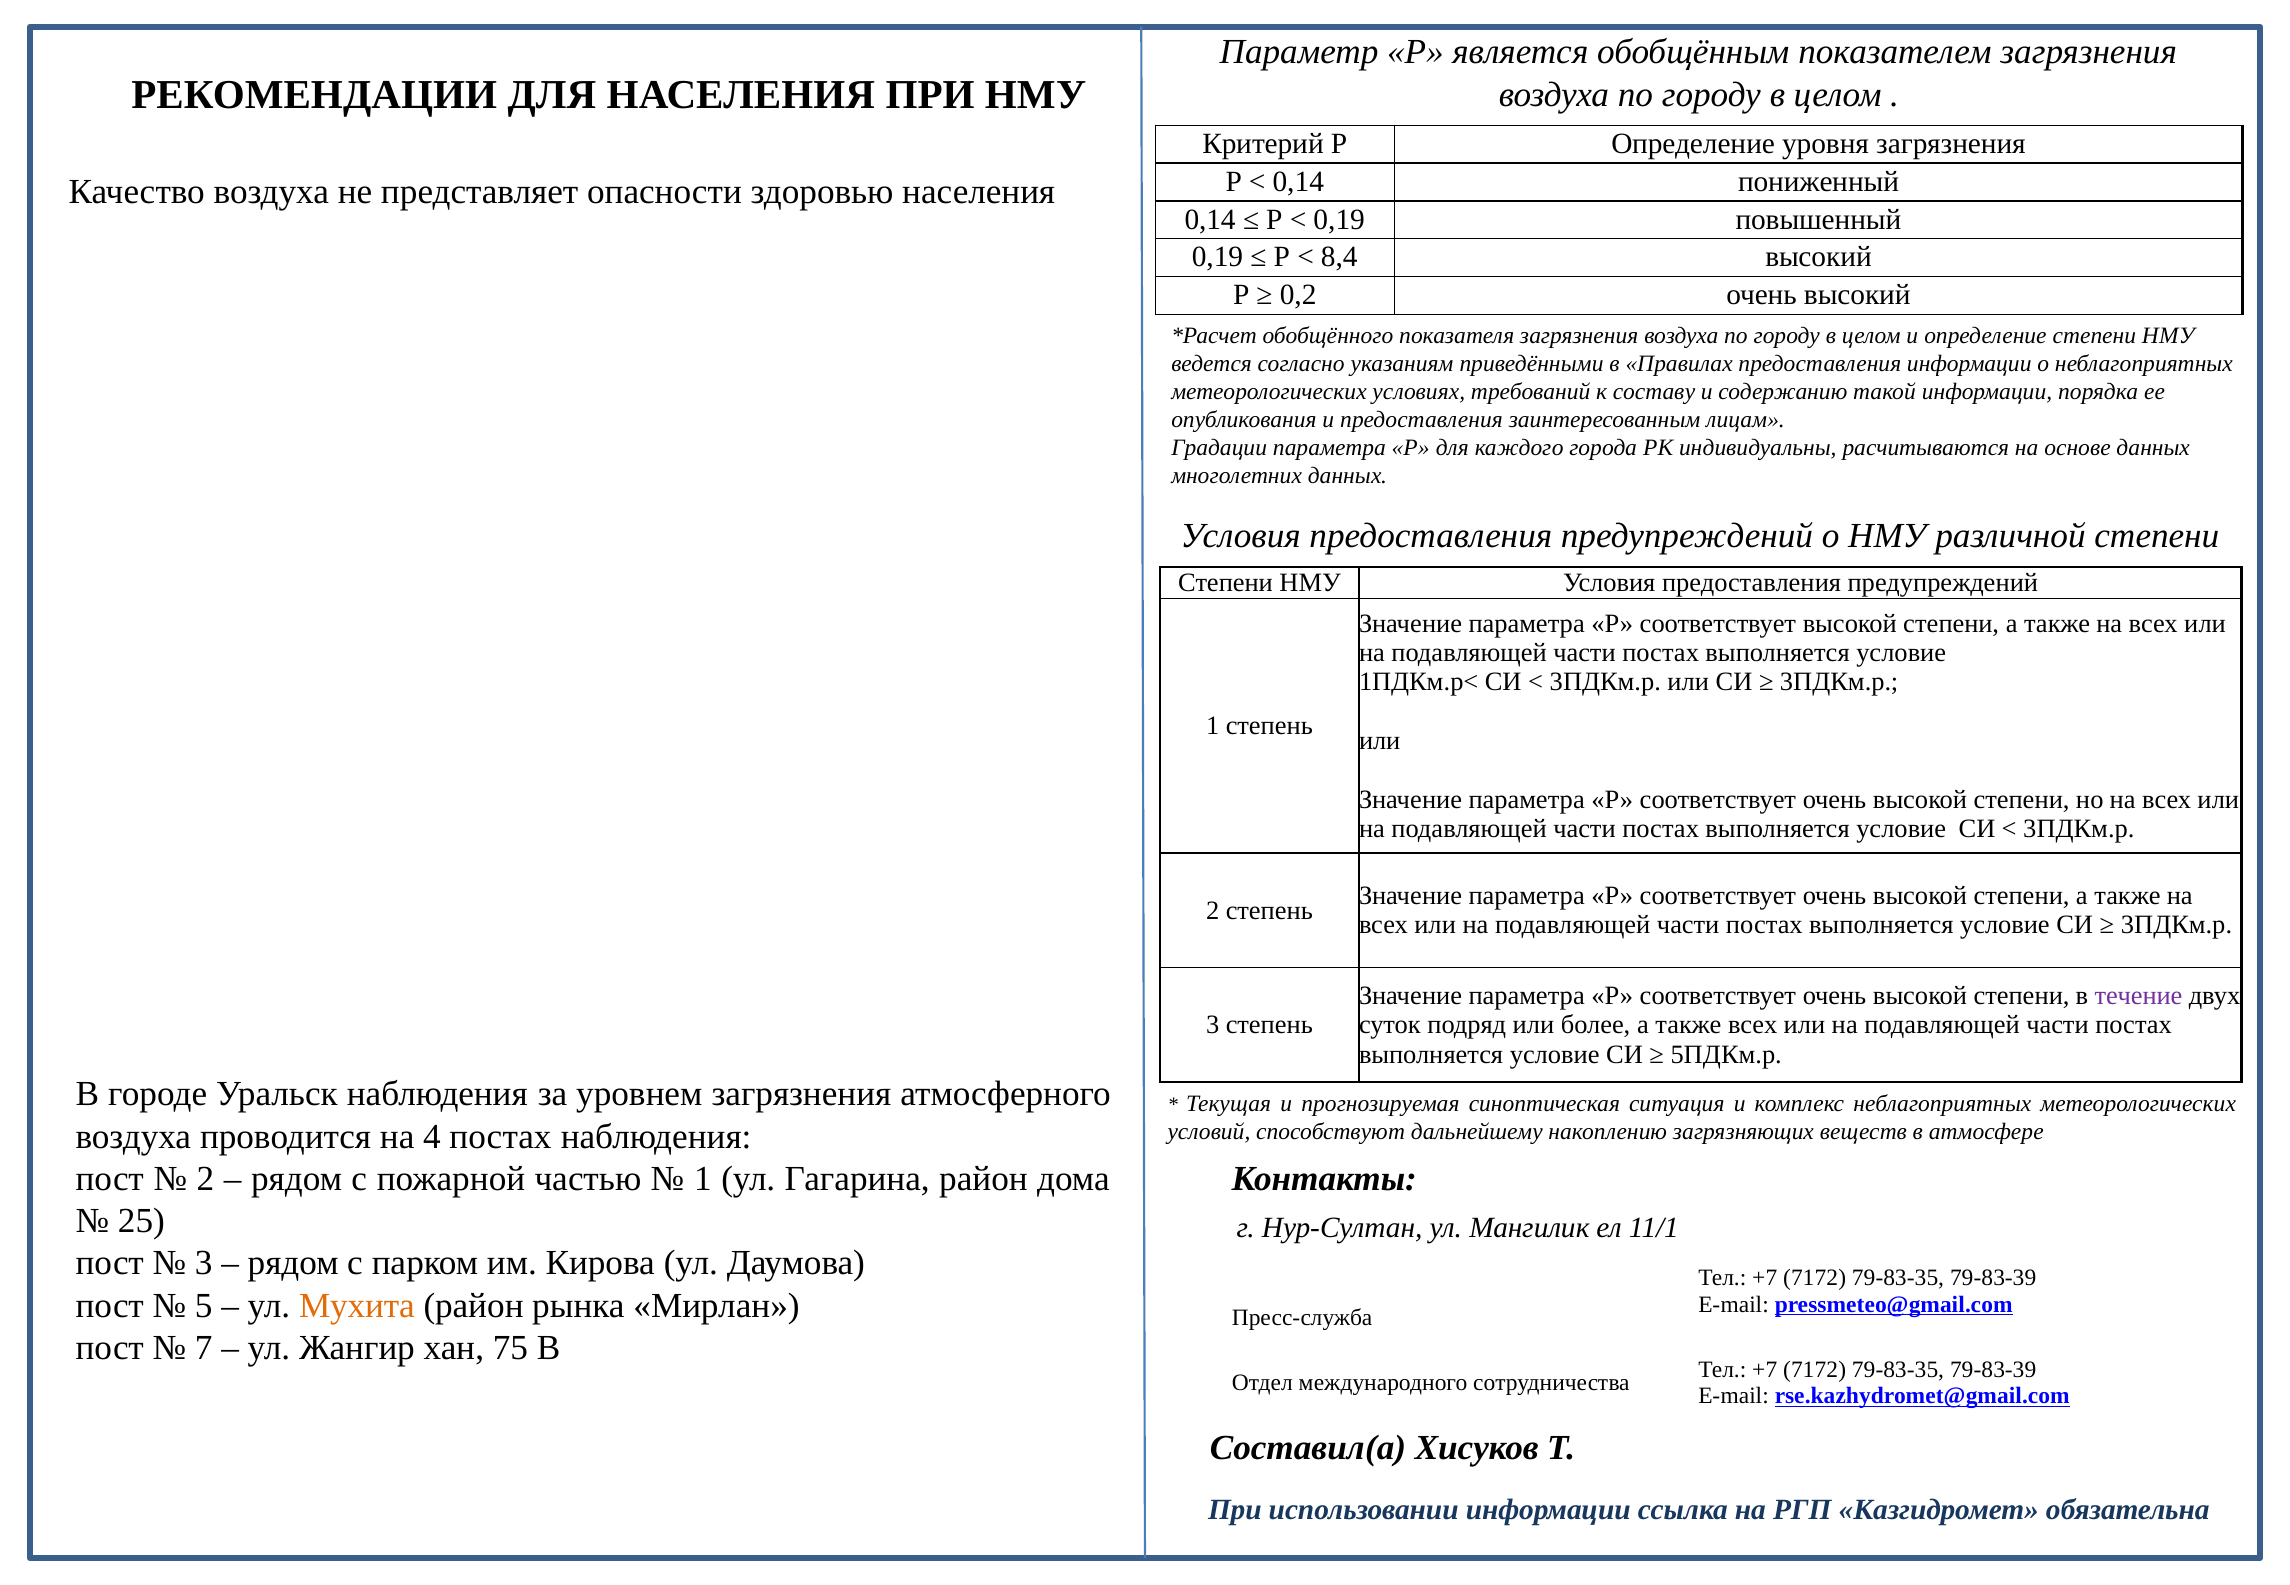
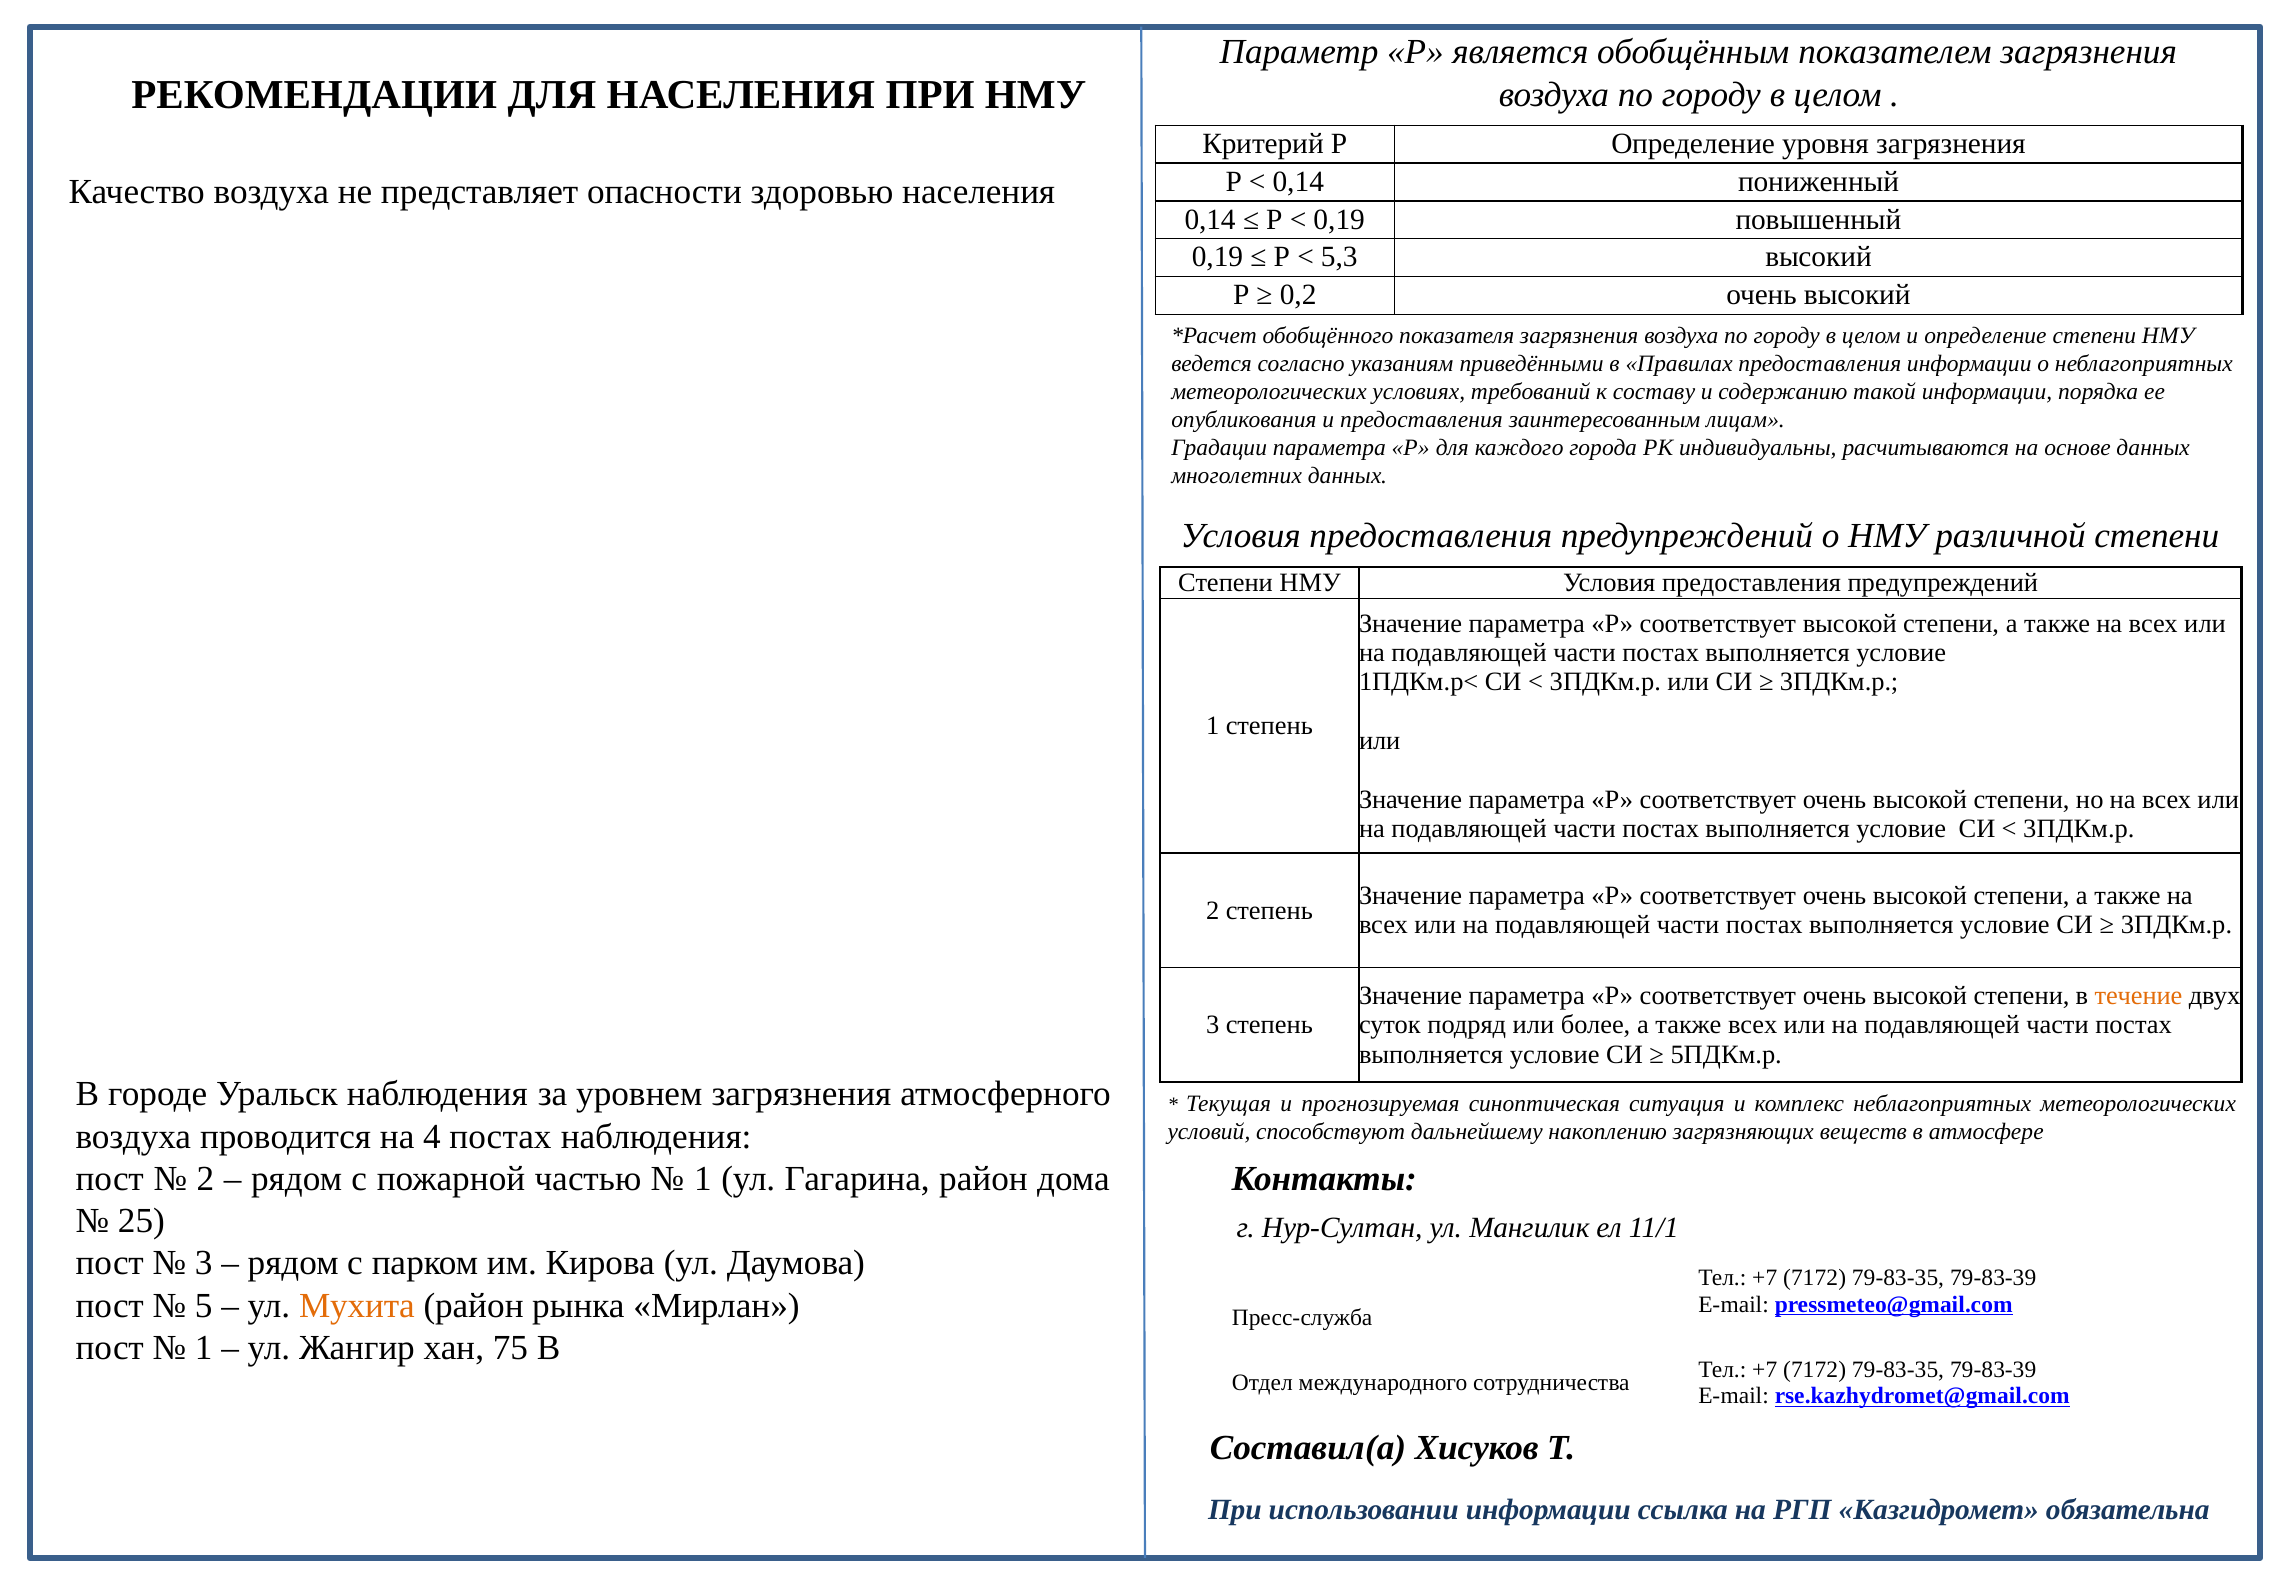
8,4: 8,4 -> 5,3
течение colour: purple -> orange
7 at (204, 1348): 7 -> 1
